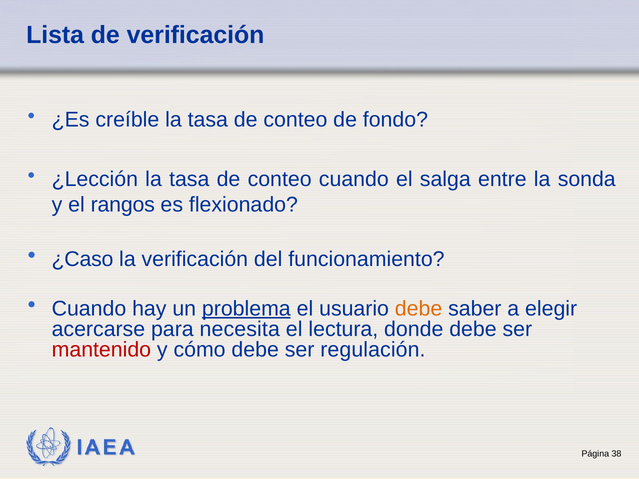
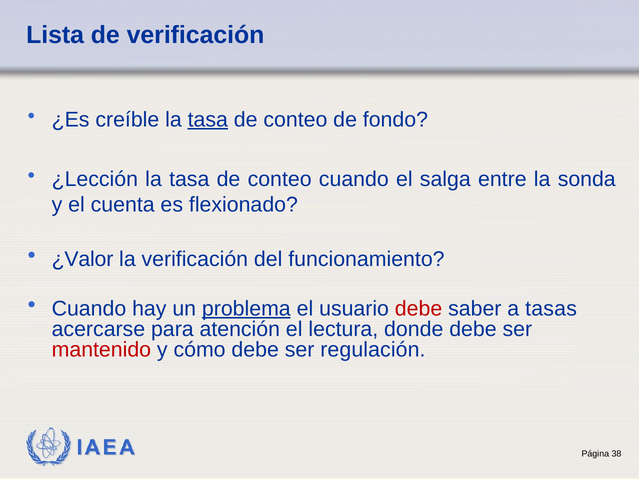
tasa at (208, 120) underline: none -> present
rangos: rangos -> cuenta
¿Caso: ¿Caso -> ¿Valor
debe at (419, 309) colour: orange -> red
elegir: elegir -> tasas
necesita: necesita -> atención
